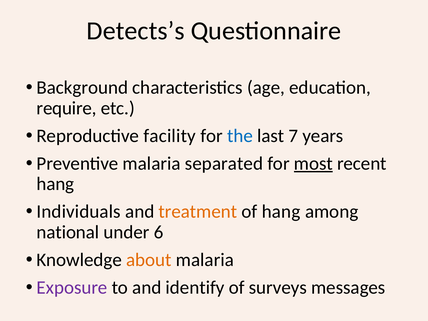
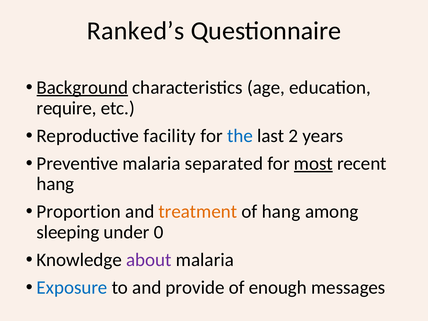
Detects’s: Detects’s -> Ranked’s
Background underline: none -> present
7: 7 -> 2
Individuals: Individuals -> Proportion
national: national -> sleeping
6: 6 -> 0
about colour: orange -> purple
Exposure colour: purple -> blue
identify: identify -> provide
surveys: surveys -> enough
